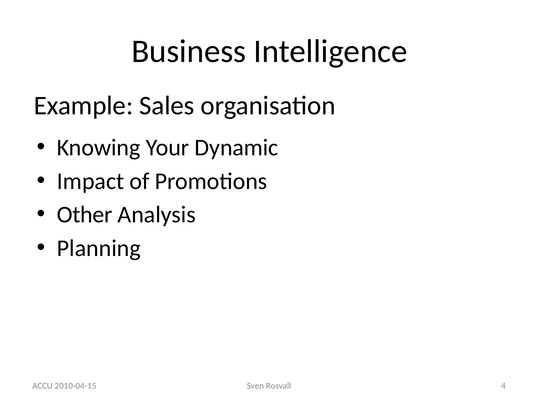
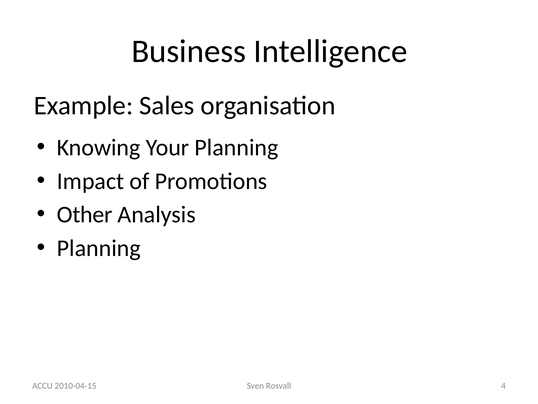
Your Dynamic: Dynamic -> Planning
